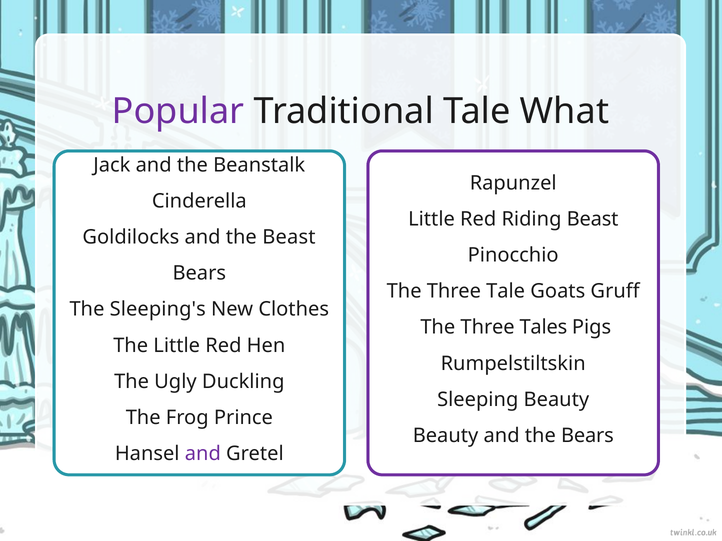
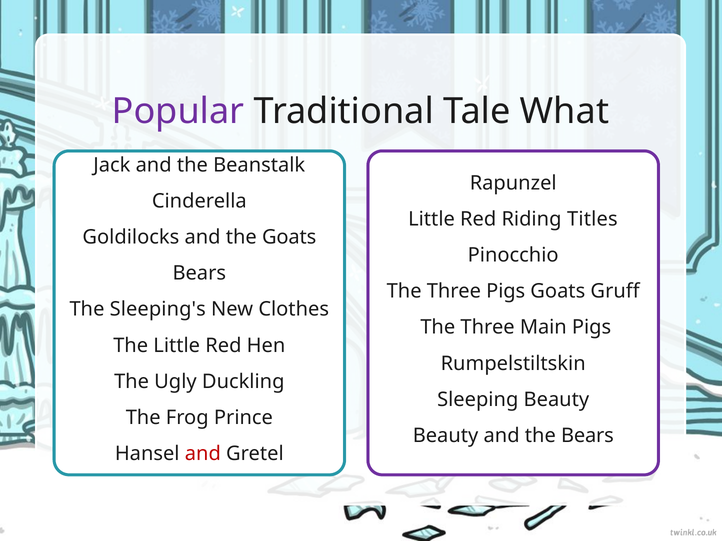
Riding Beast: Beast -> Titles
the Beast: Beast -> Goats
Three Tale: Tale -> Pigs
Tales: Tales -> Main
and at (203, 454) colour: purple -> red
